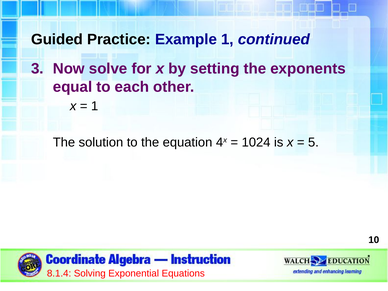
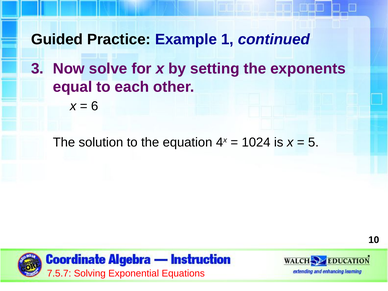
1 at (95, 106): 1 -> 6
8.1.4: 8.1.4 -> 7.5.7
